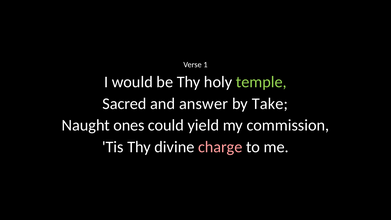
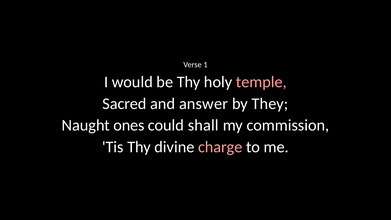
temple colour: light green -> pink
Take: Take -> They
yield: yield -> shall
